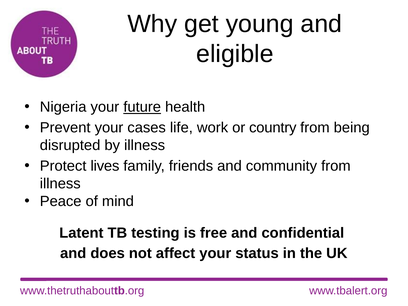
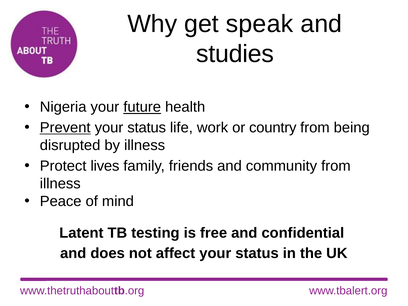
young: young -> speak
eligible: eligible -> studies
Prevent underline: none -> present
cases at (147, 128): cases -> status
